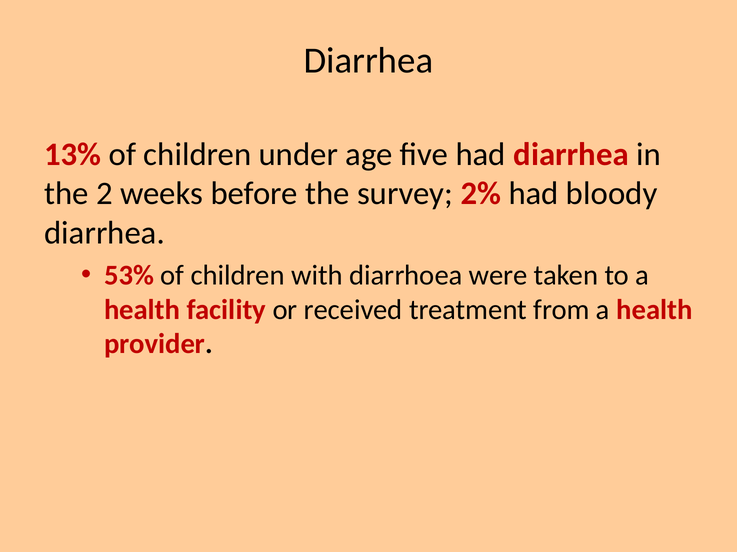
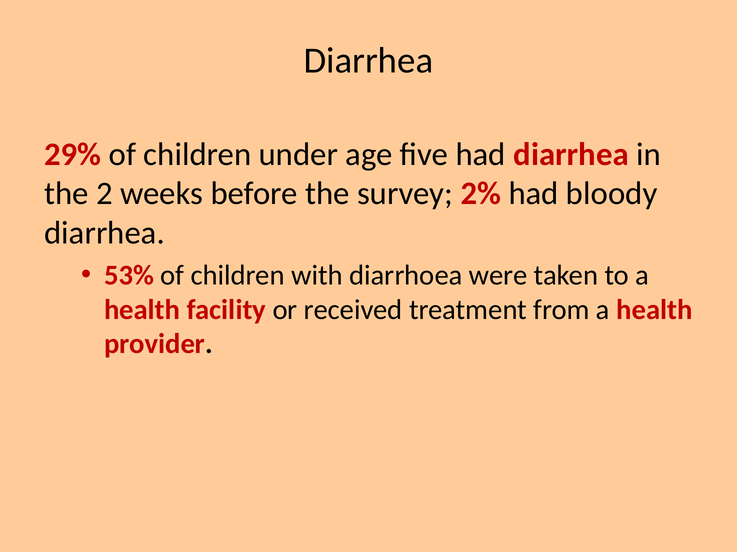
13%: 13% -> 29%
